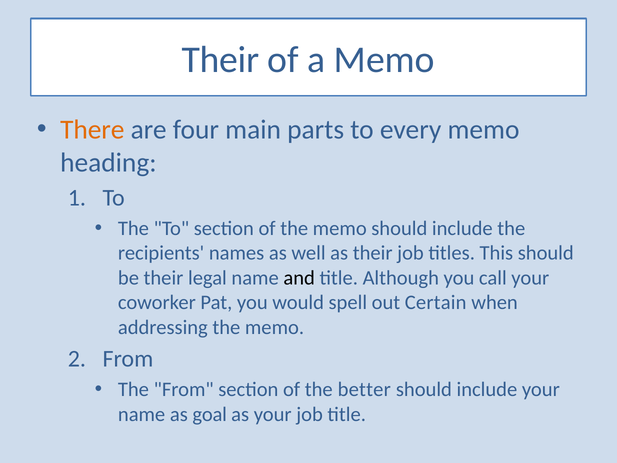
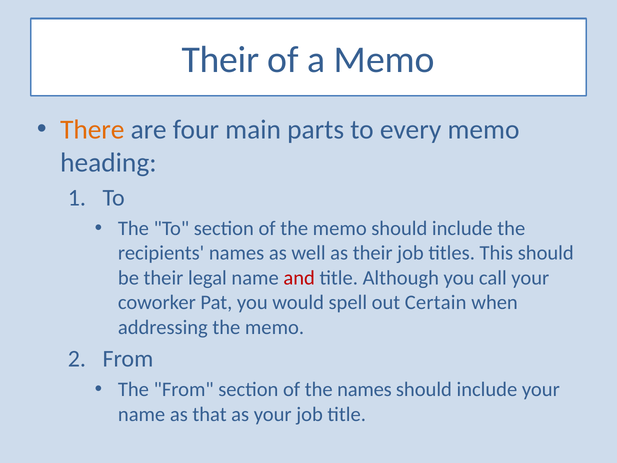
and colour: black -> red
the better: better -> names
goal: goal -> that
